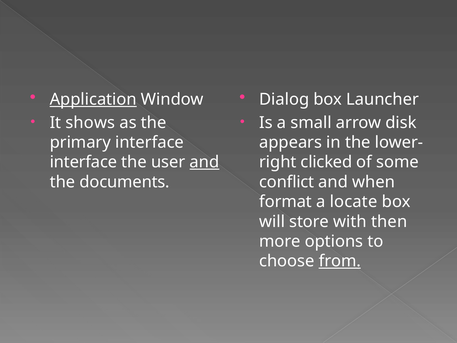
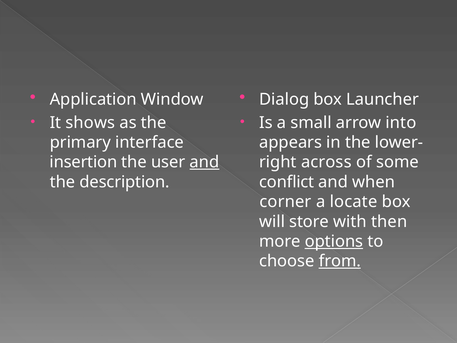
Application underline: present -> none
disk: disk -> into
interface at (83, 162): interface -> insertion
clicked: clicked -> across
documents: documents -> description
format: format -> corner
options underline: none -> present
